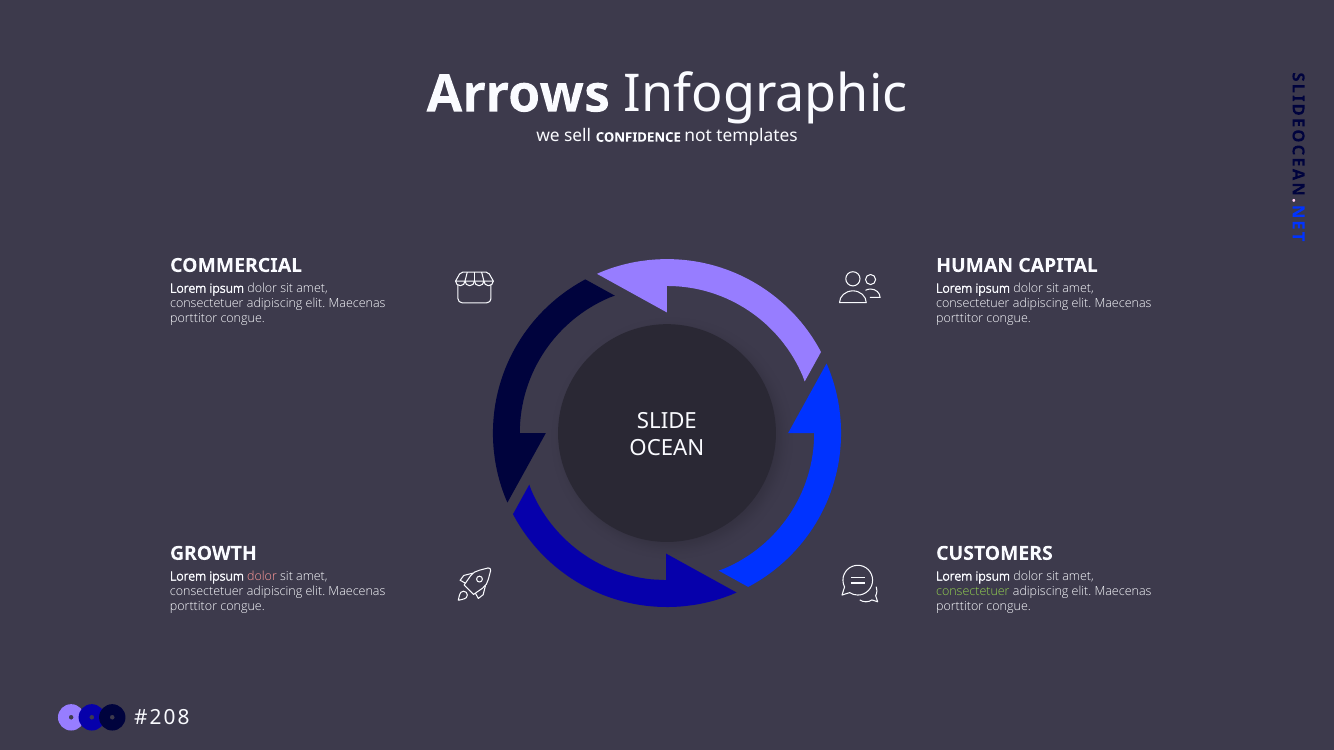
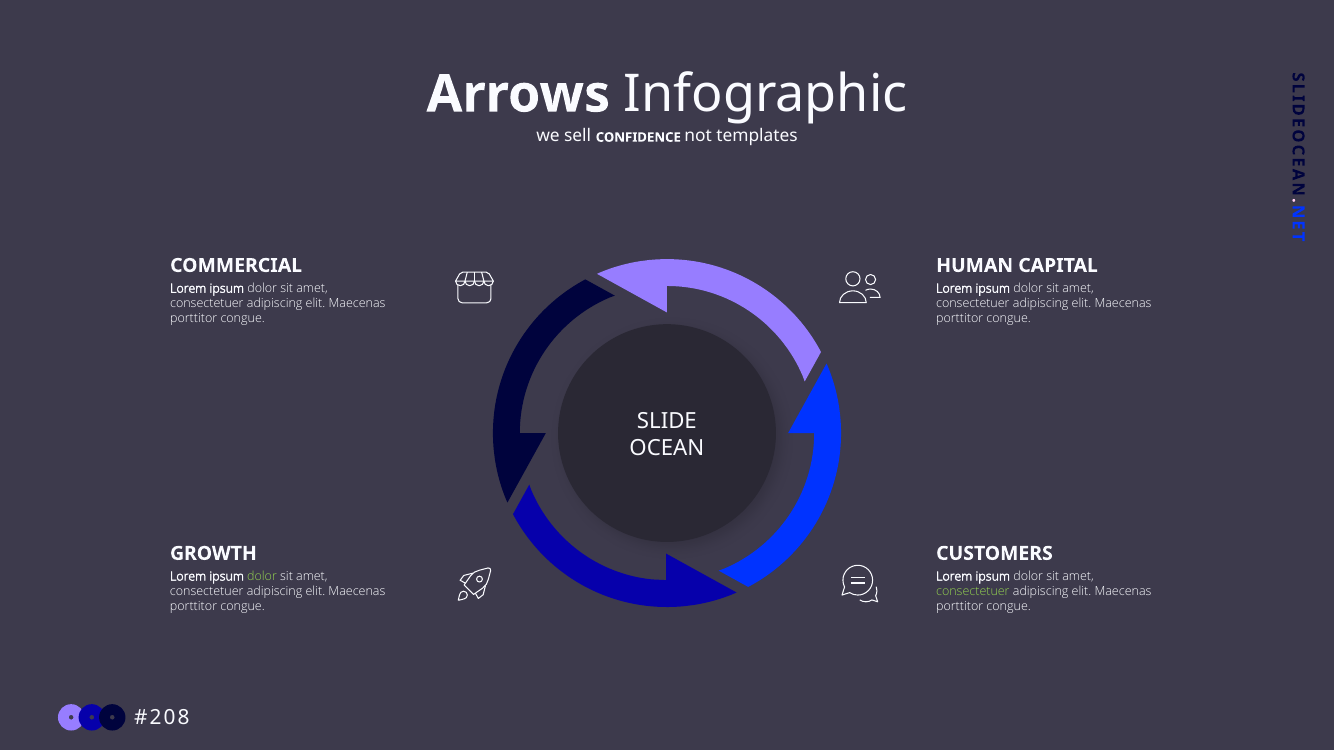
dolor at (262, 577) colour: pink -> light green
